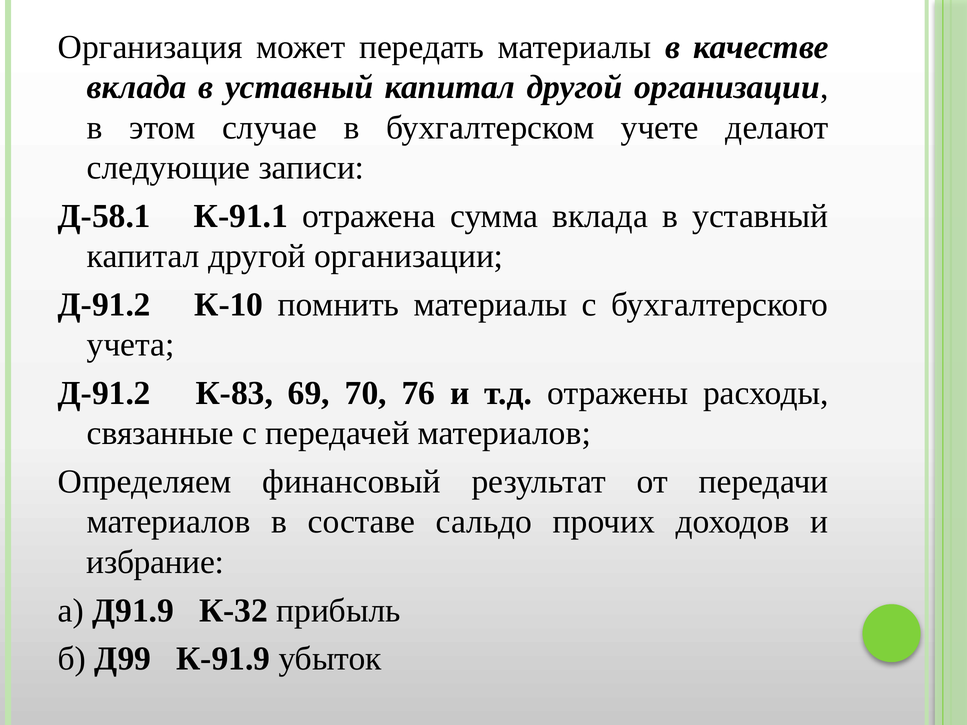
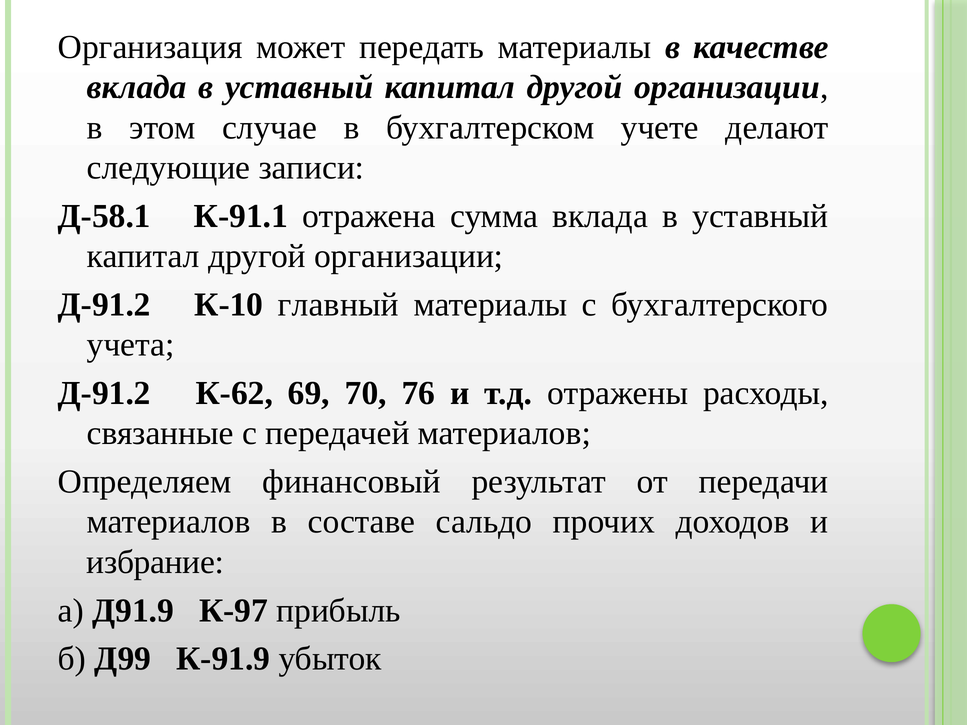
помнить: помнить -> главный
К-83: К-83 -> К-62
К-32: К-32 -> К-97
